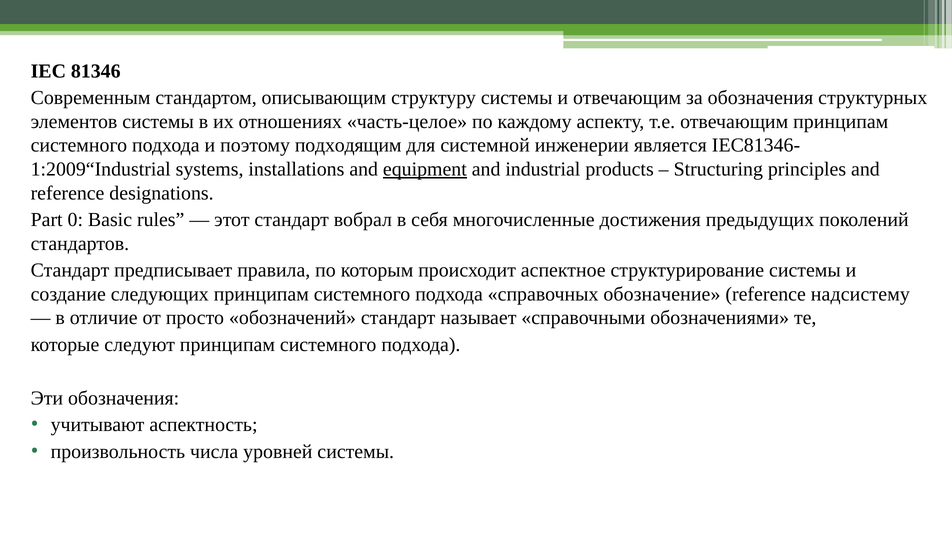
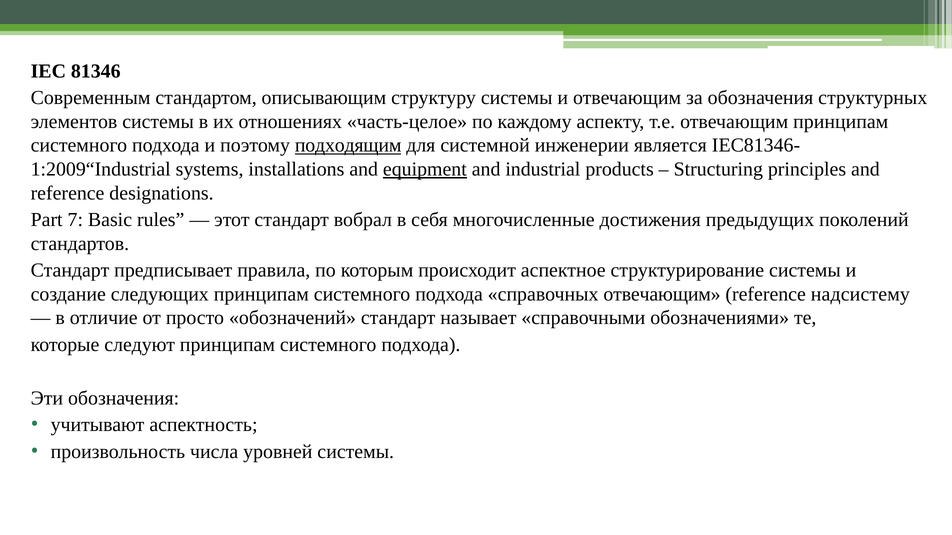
подходящим underline: none -> present
0: 0 -> 7
справочных обозначение: обозначение -> отвечающим
